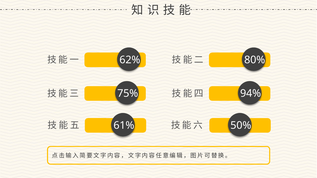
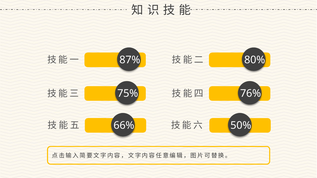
62%: 62% -> 87%
94%: 94% -> 76%
61%: 61% -> 66%
